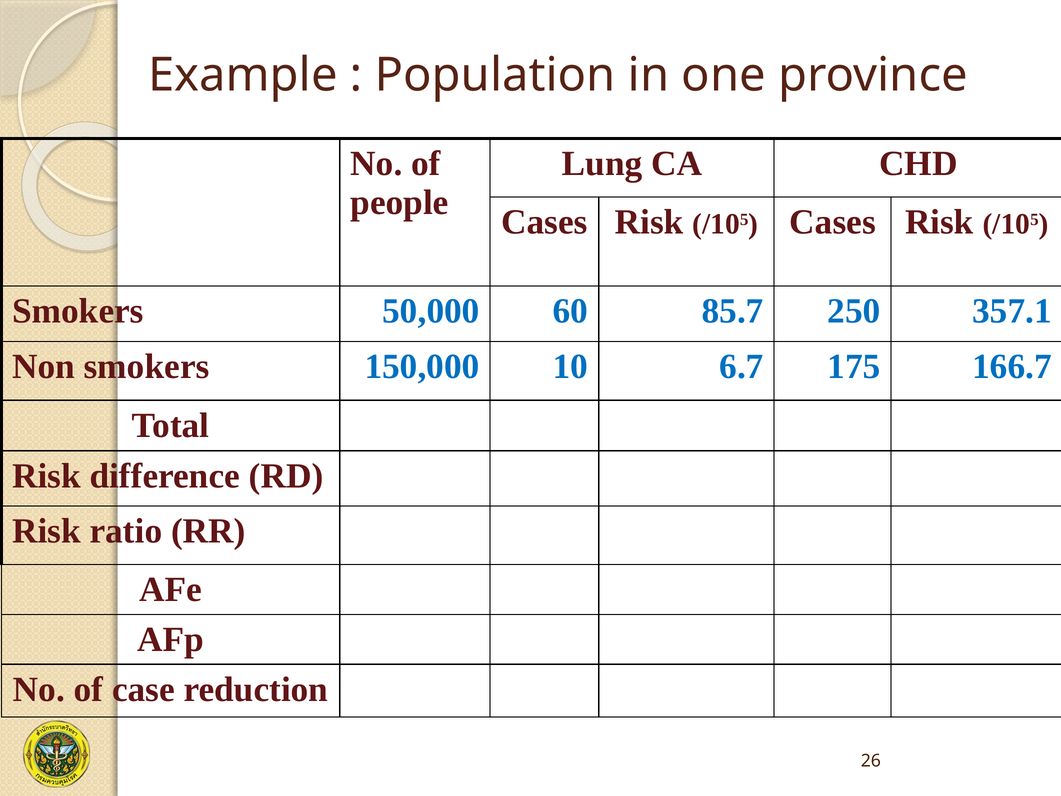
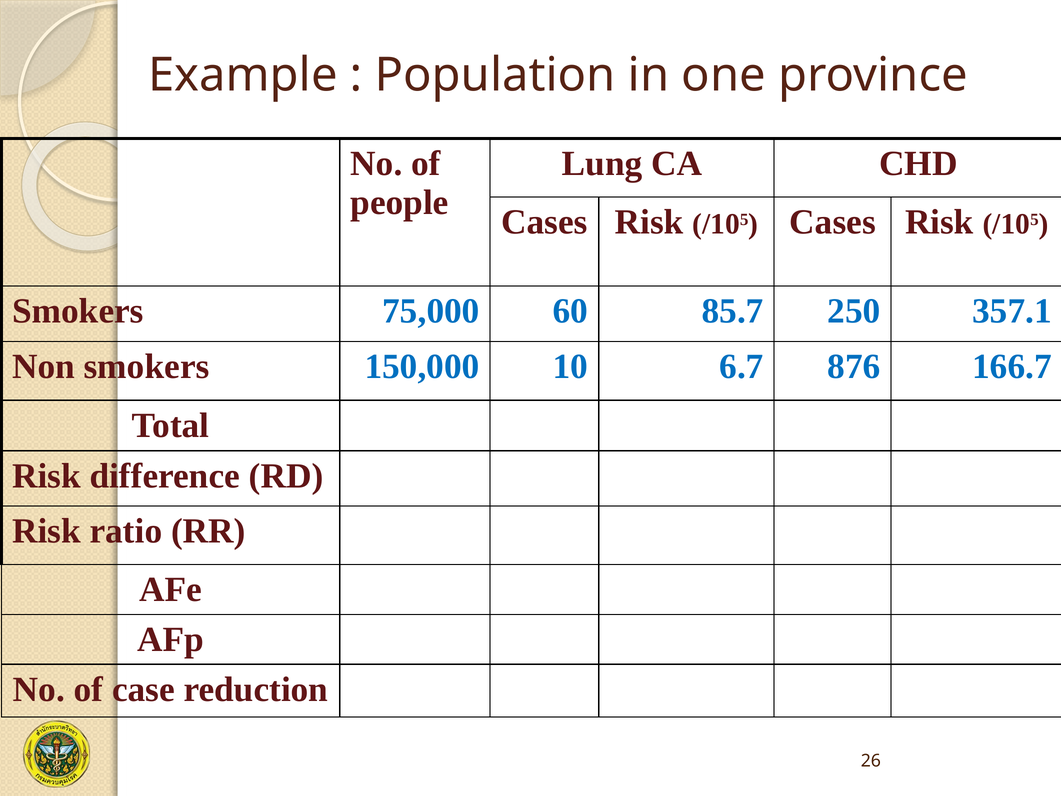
50,000: 50,000 -> 75,000
175: 175 -> 876
